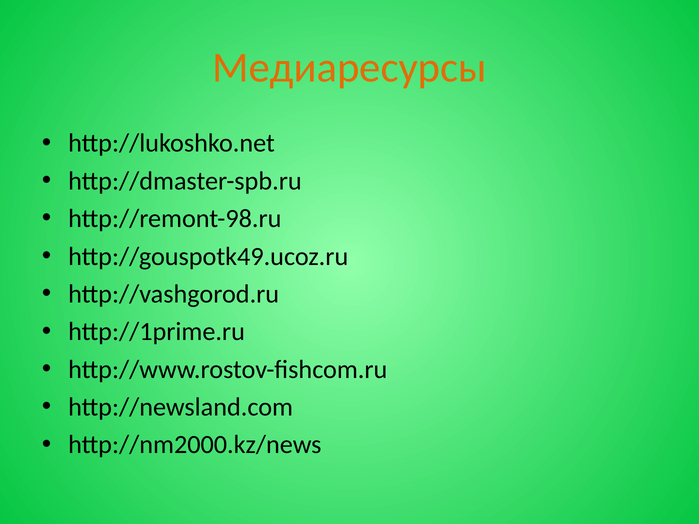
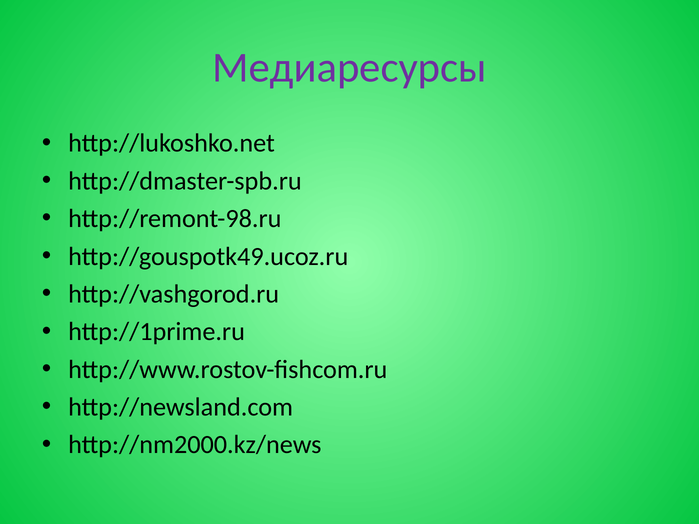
Медиаресурсы colour: orange -> purple
